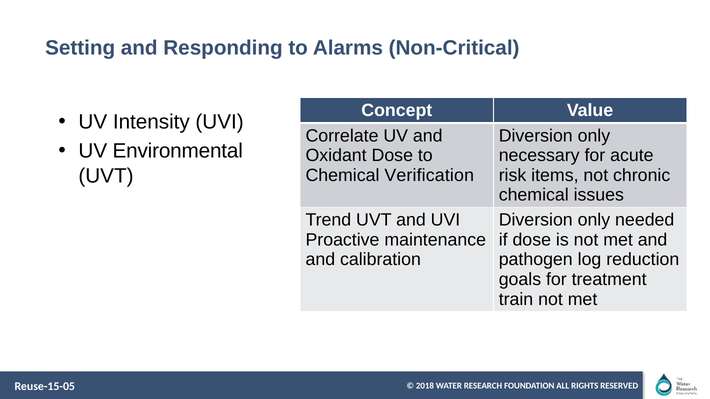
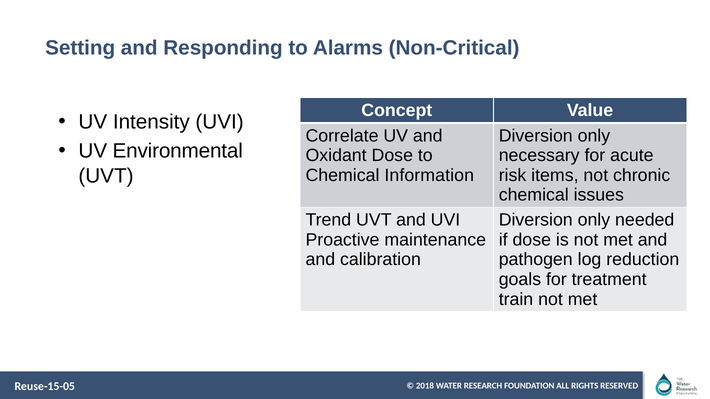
Verification: Verification -> Information
